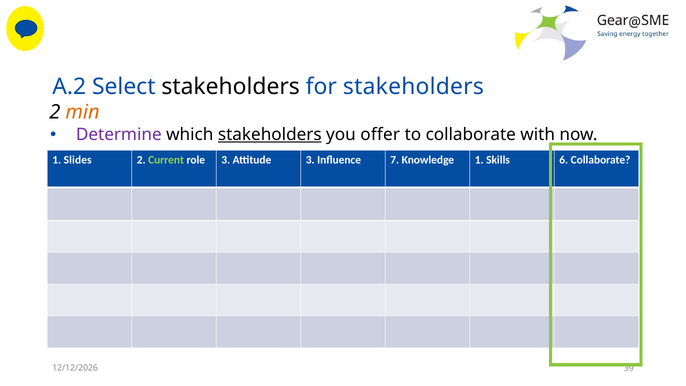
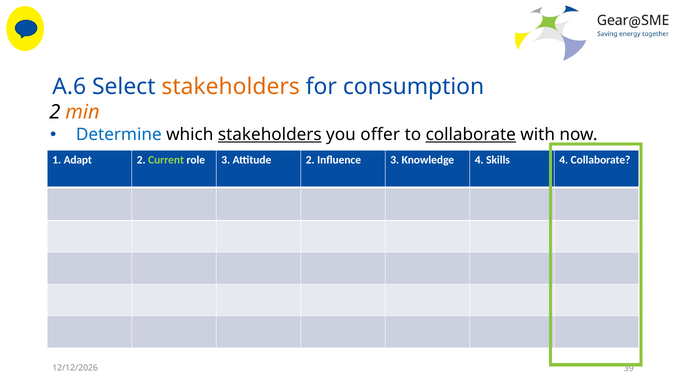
A.2: A.2 -> A.6
stakeholders at (231, 86) colour: black -> orange
for stakeholders: stakeholders -> consumption
Determine colour: purple -> blue
collaborate at (471, 135) underline: none -> present
Slides: Slides -> Adapt
Attitude 3: 3 -> 2
Influence 7: 7 -> 3
Knowledge 1: 1 -> 4
Skills 6: 6 -> 4
